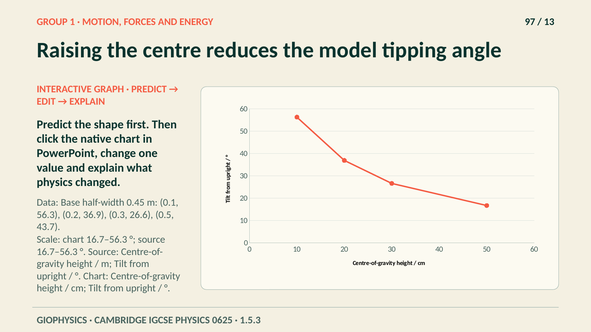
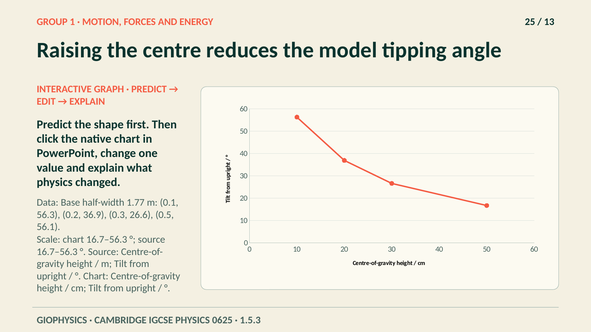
97: 97 -> 25
0.45: 0.45 -> 1.77
43.7: 43.7 -> 56.1
